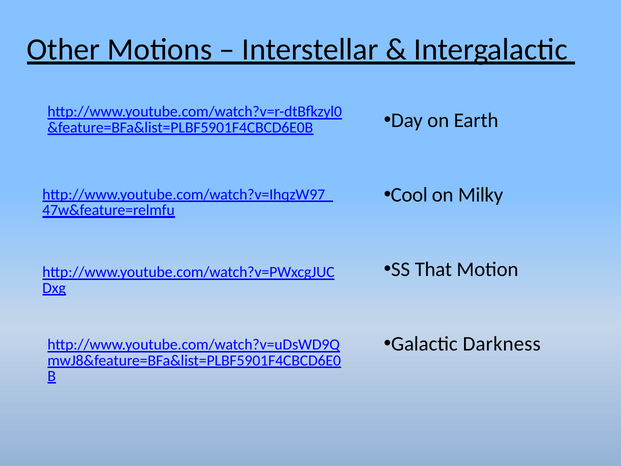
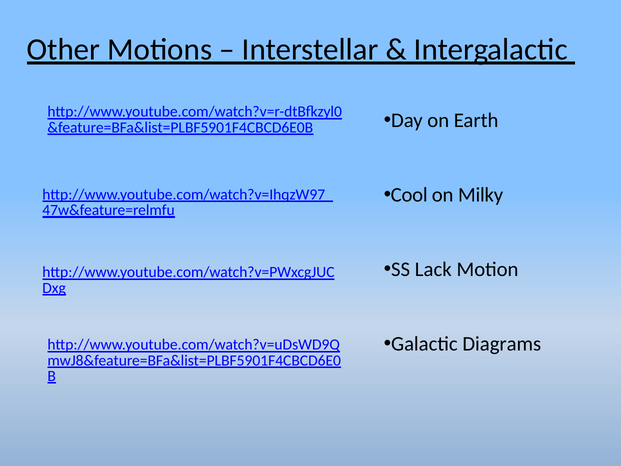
That: That -> Lack
Darkness: Darkness -> Diagrams
